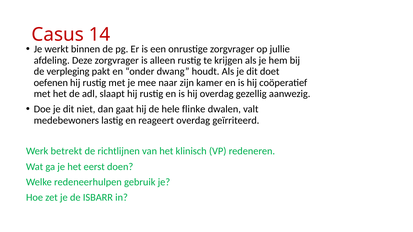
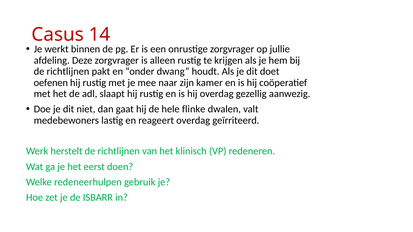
verpleging at (68, 72): verpleging -> richtlijnen
betrekt: betrekt -> herstelt
